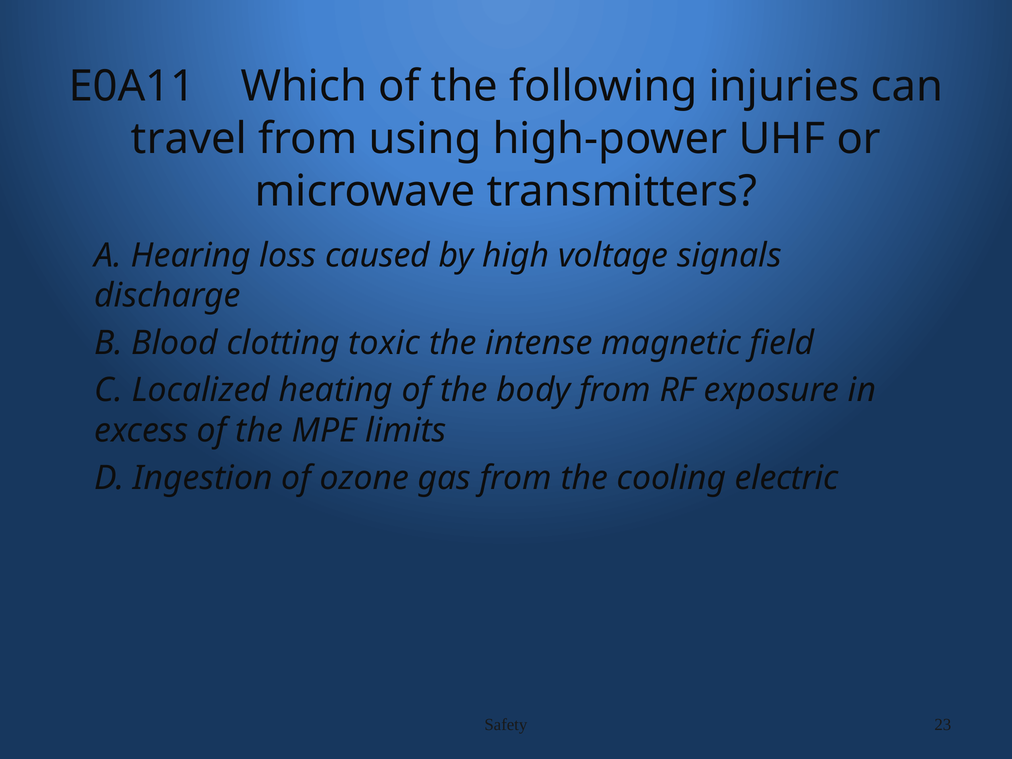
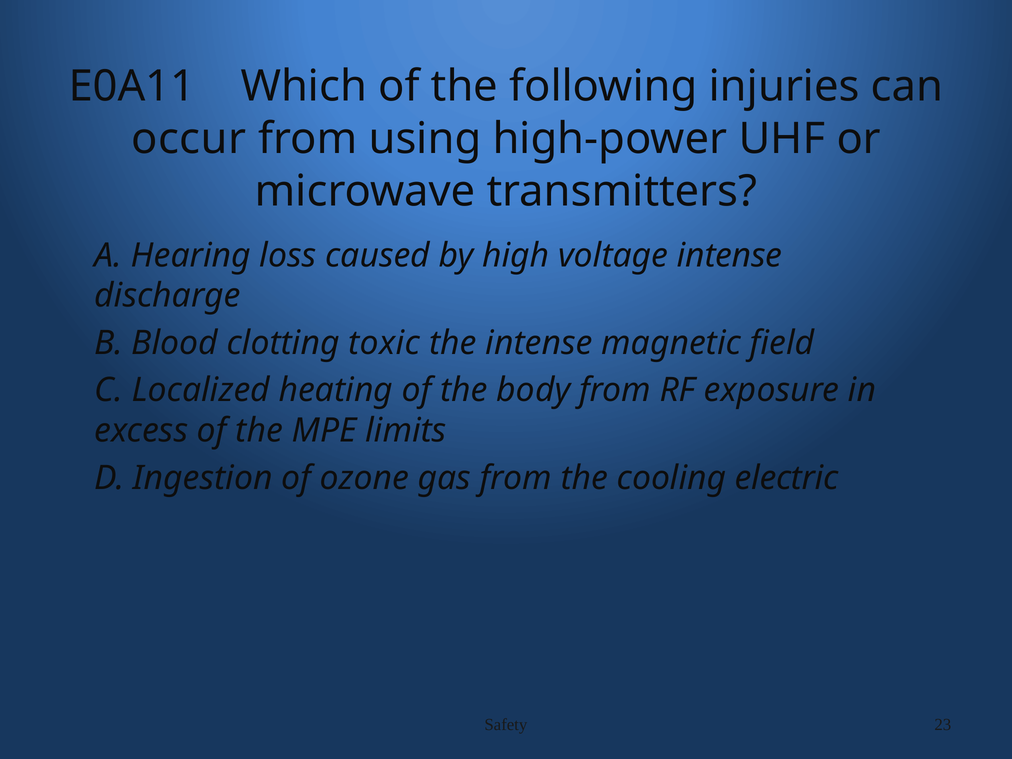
travel: travel -> occur
voltage signals: signals -> intense
